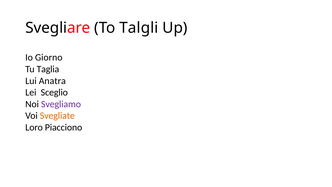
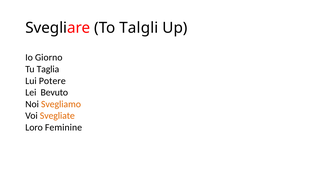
Anatra: Anatra -> Potere
Sceglio: Sceglio -> Bevuto
Svegliamo colour: purple -> orange
Piacciono: Piacciono -> Feminine
